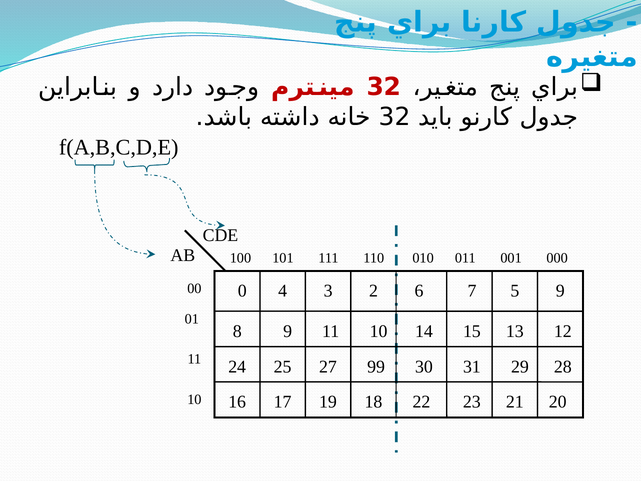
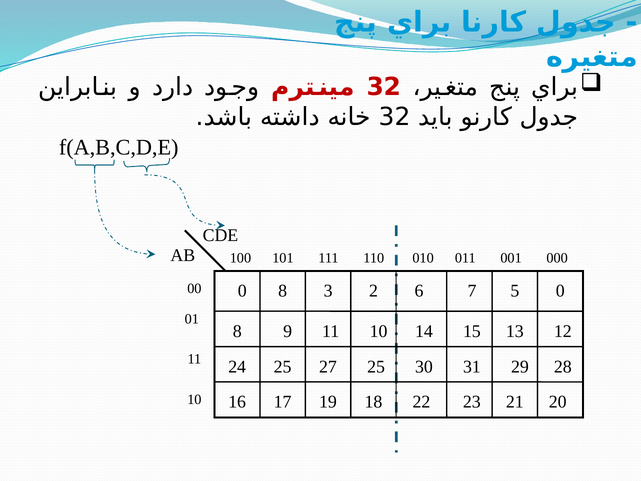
0 4: 4 -> 8
3 9: 9 -> 0
25 99: 99 -> 25
